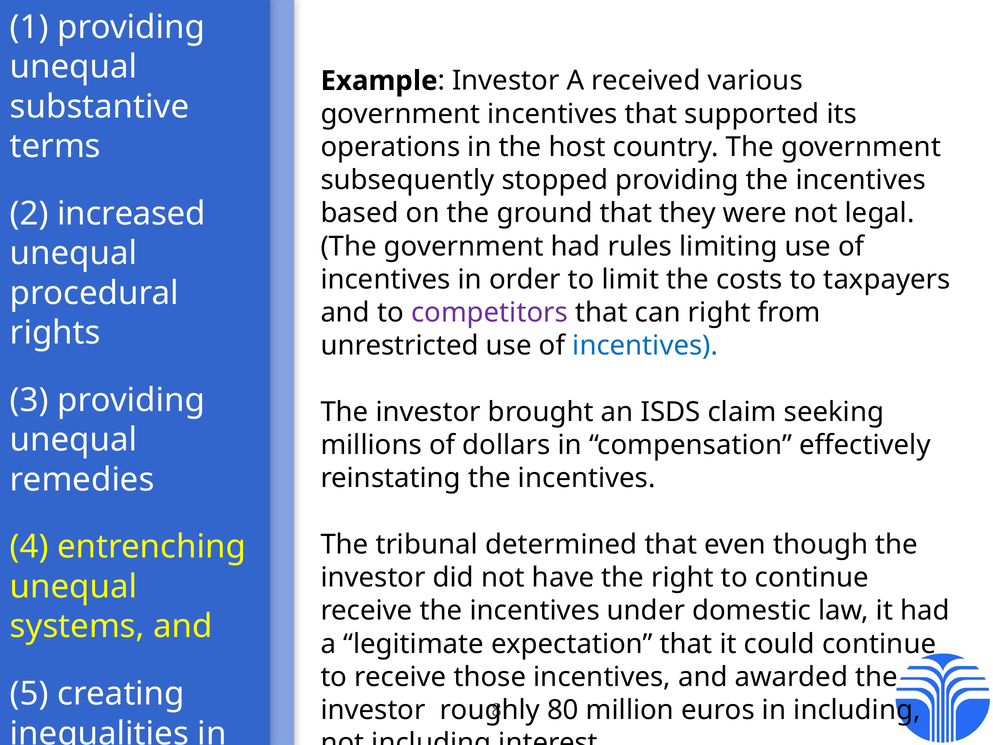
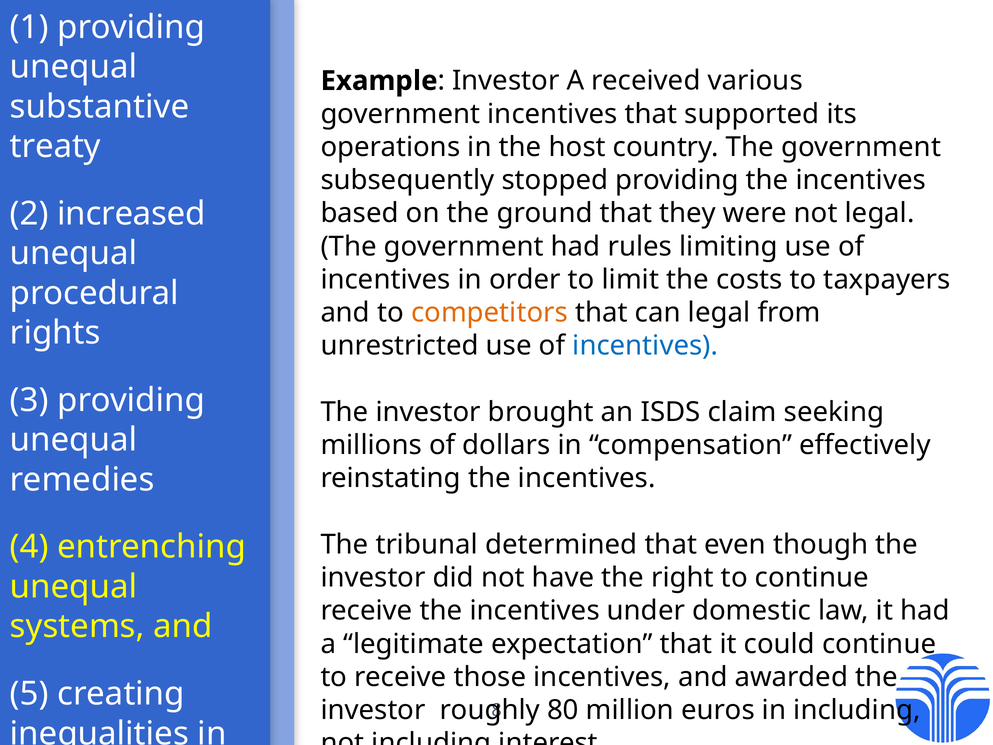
terms at (55, 146): terms -> treaty
competitors colour: purple -> orange
can right: right -> legal
